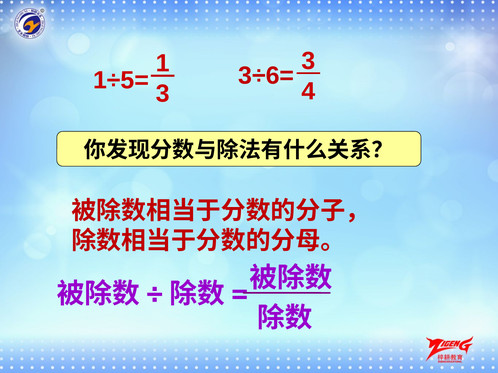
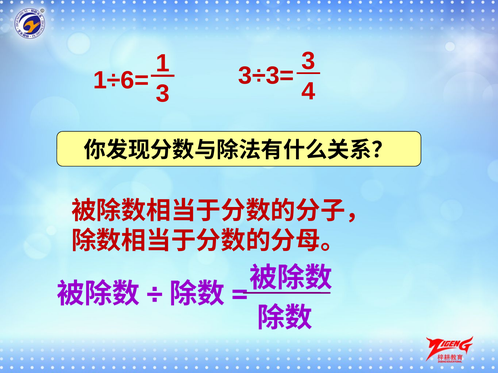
3÷6=: 3÷6= -> 3÷3=
1÷5=: 1÷5= -> 1÷6=
